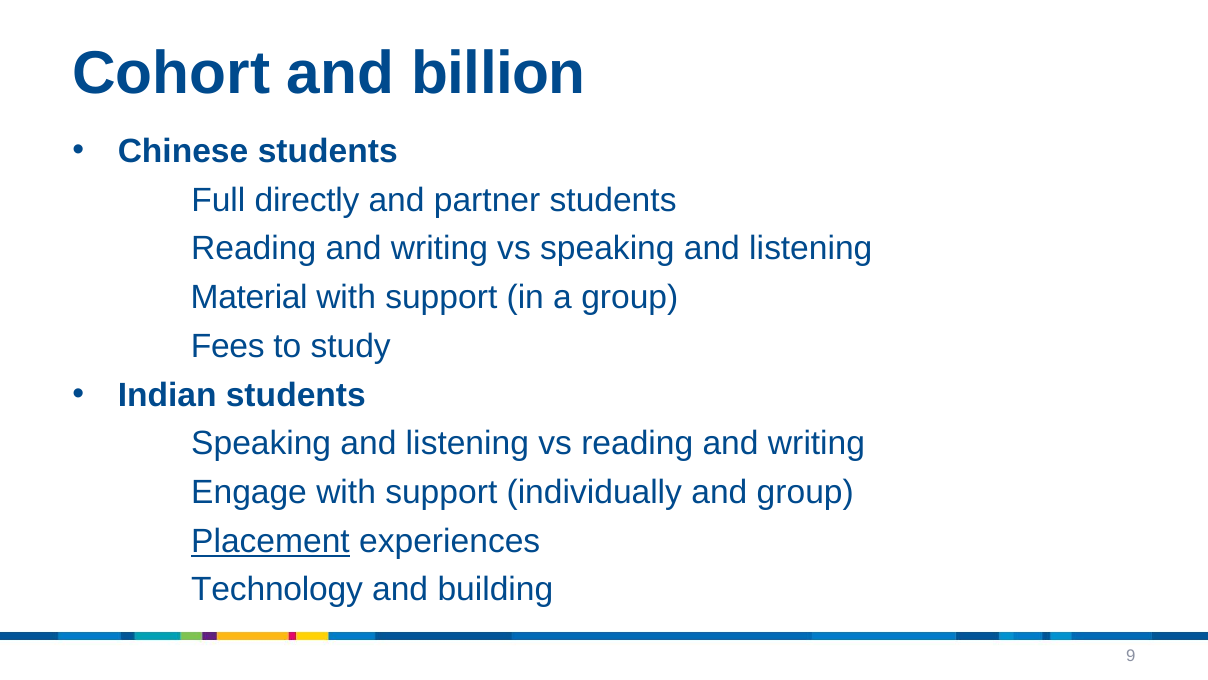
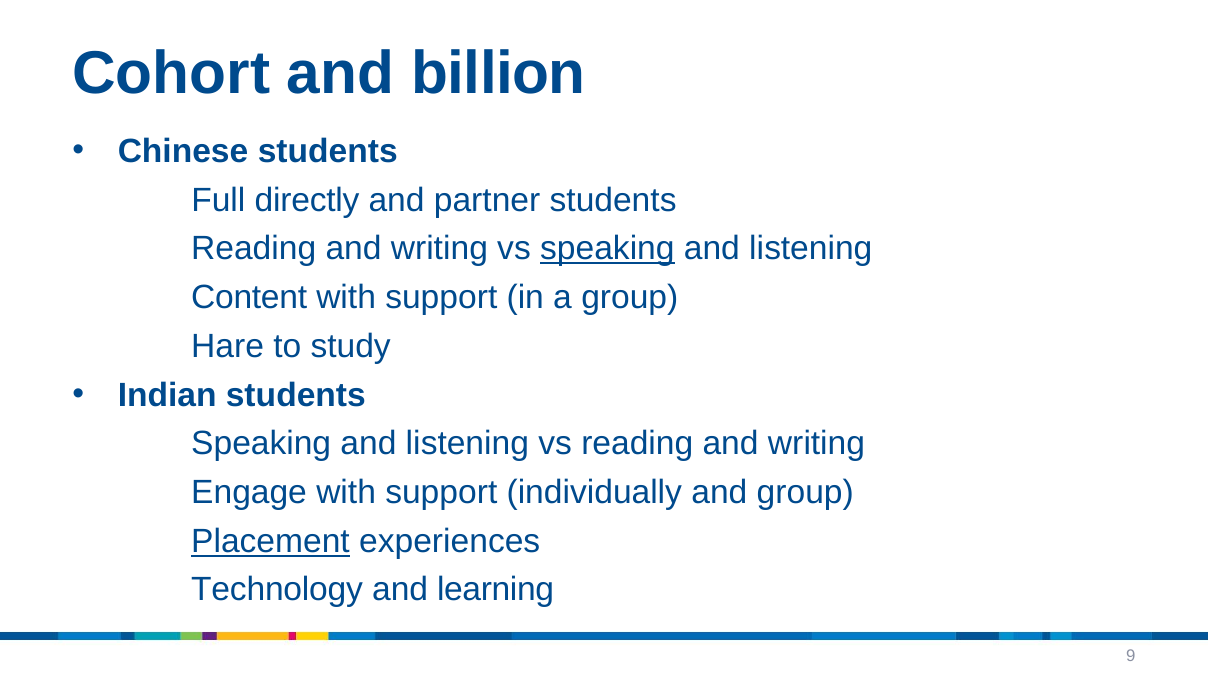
speaking at (607, 249) underline: none -> present
Material: Material -> Content
Fees: Fees -> Hare
building: building -> learning
